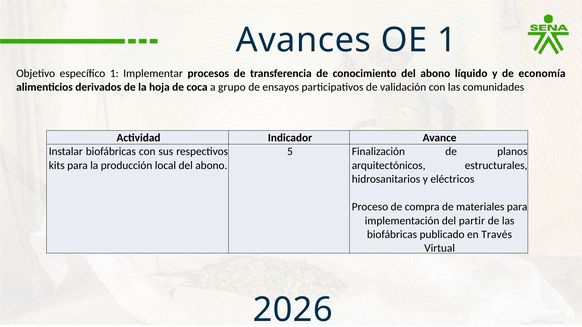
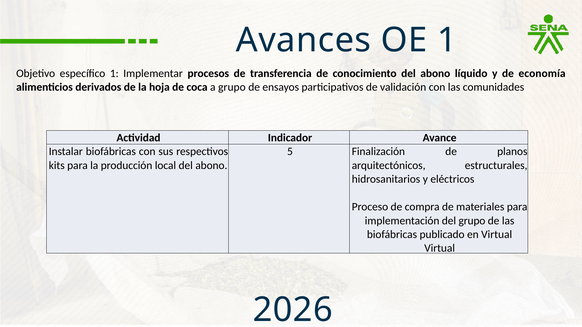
del partir: partir -> grupo
en Través: Través -> Virtual
